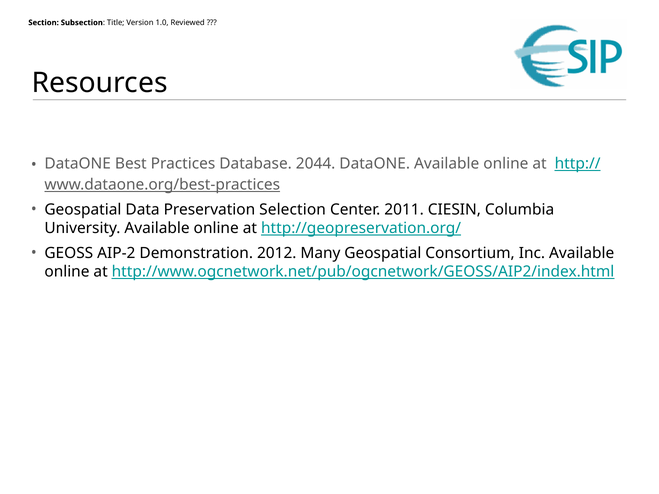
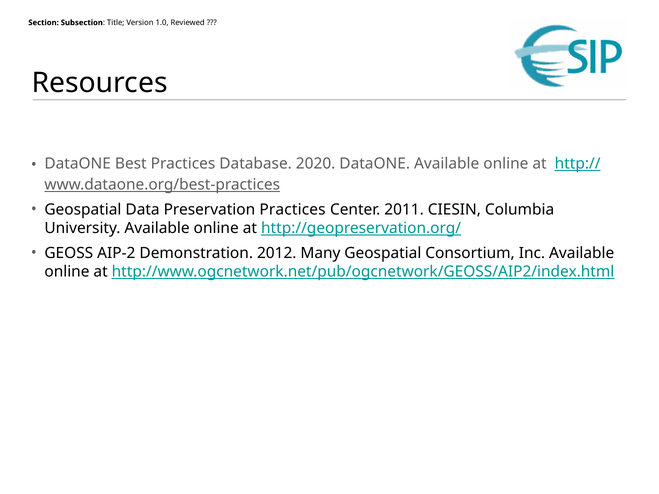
2044: 2044 -> 2020
Preservation Selection: Selection -> Practices
